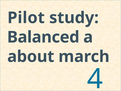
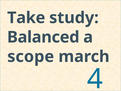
Pilot: Pilot -> Take
about: about -> scope
